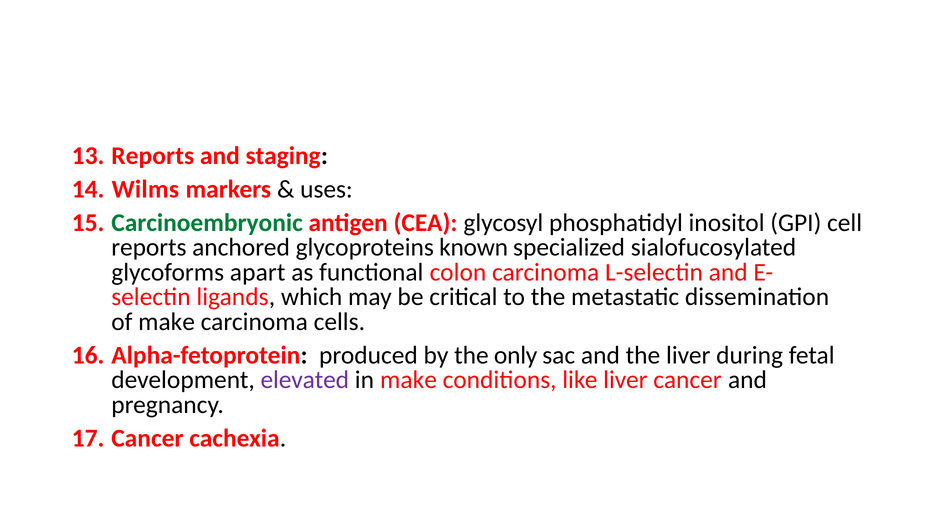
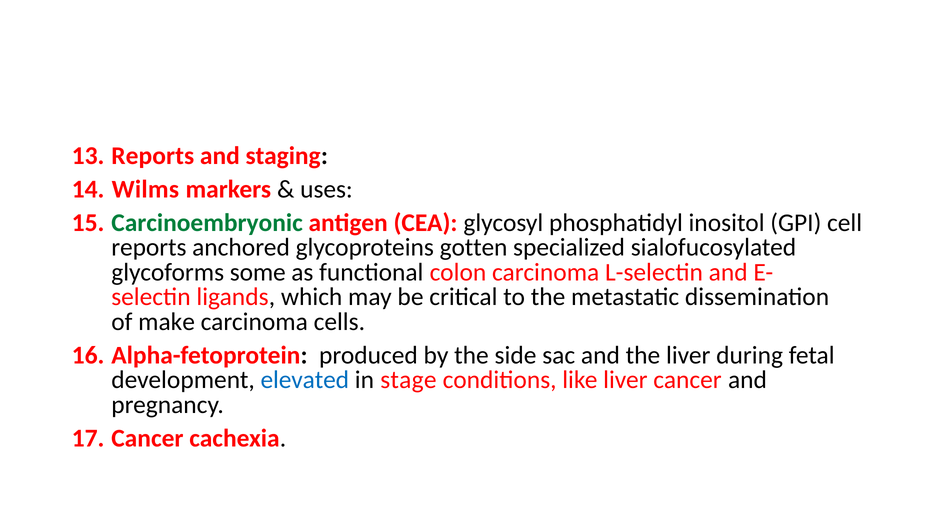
known: known -> gotten
apart: apart -> some
only: only -> side
elevated colour: purple -> blue
in make: make -> stage
